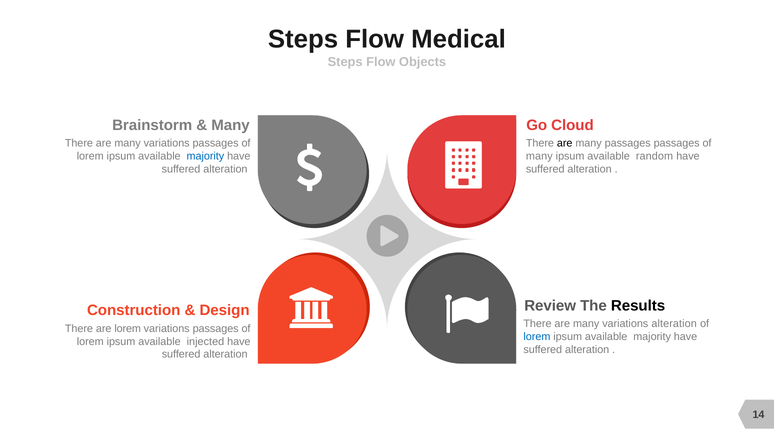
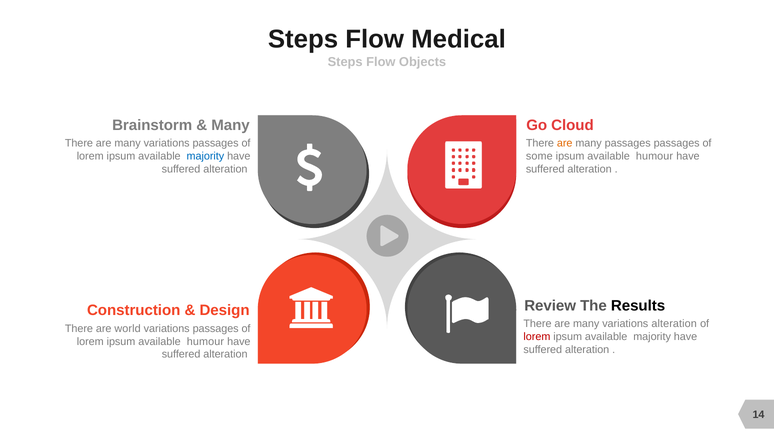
are at (565, 144) colour: black -> orange
many at (539, 156): many -> some
random at (654, 156): random -> humour
are lorem: lorem -> world
lorem at (537, 337) colour: blue -> red
lorem ipsum available injected: injected -> humour
